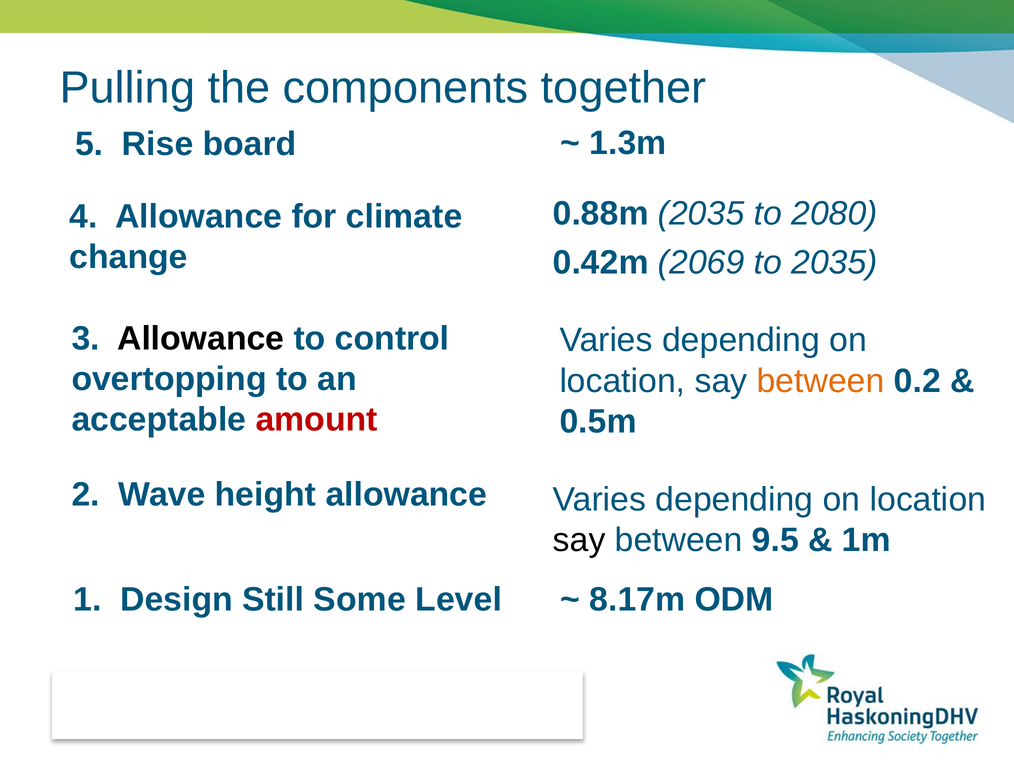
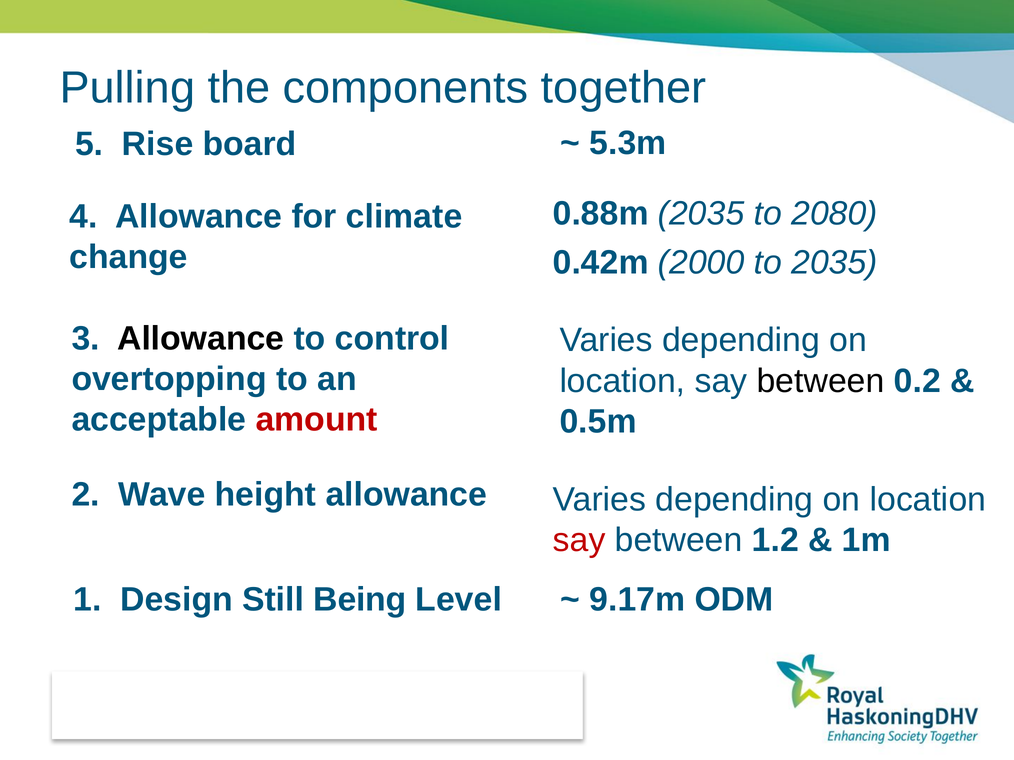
1.3m: 1.3m -> 5.3m
2069: 2069 -> 2000
between at (821, 381) colour: orange -> black
say at (579, 541) colour: black -> red
9.5: 9.5 -> 1.2
Some: Some -> Being
8.17m: 8.17m -> 9.17m
